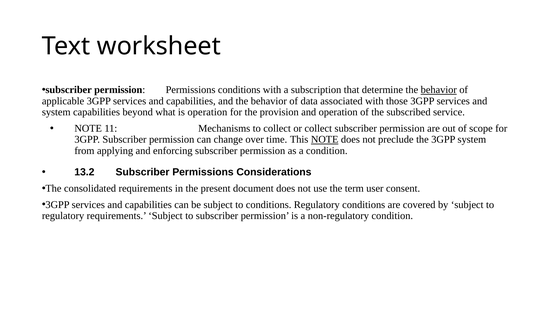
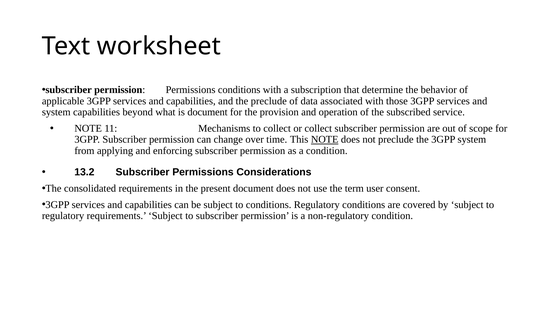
behavior at (439, 90) underline: present -> none
and the behavior: behavior -> preclude
is operation: operation -> document
